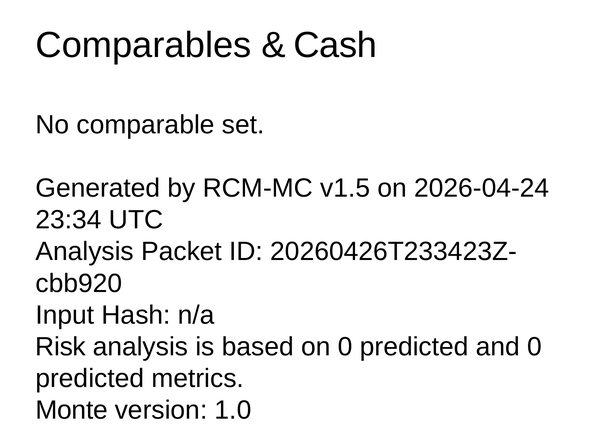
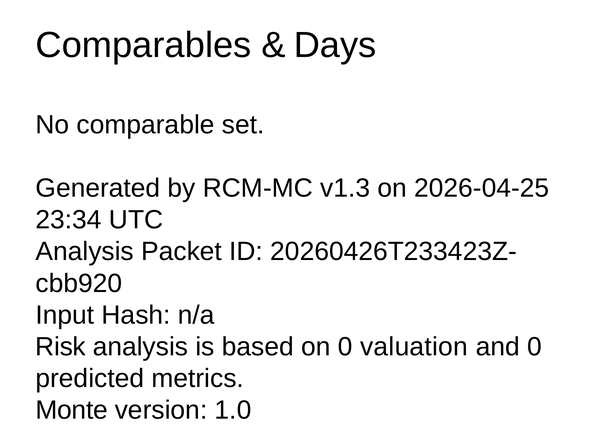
Cash: Cash -> Days
v1.5: v1.5 -> v1.3
2026-04-24: 2026-04-24 -> 2026-04-25
on 0 predicted: predicted -> valuation
